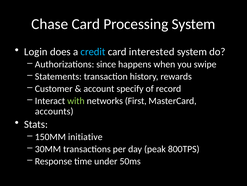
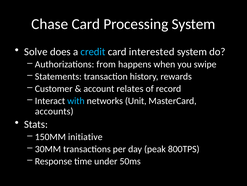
Login: Login -> Solve
since: since -> from
specify: specify -> relates
with colour: light green -> light blue
First: First -> Unit
